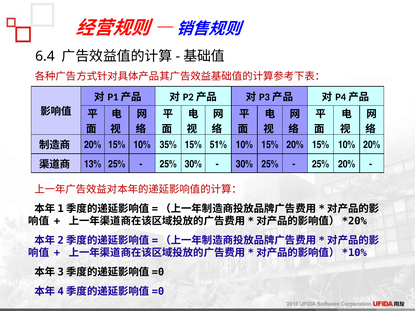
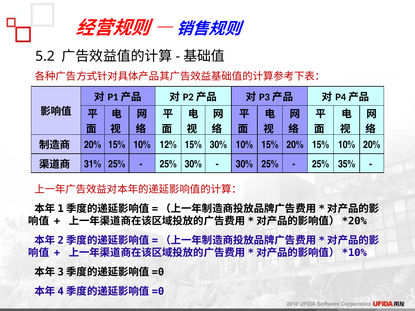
6.4: 6.4 -> 5.2
35%: 35% -> 12%
15% 51%: 51% -> 30%
13%: 13% -> 31%
25% 20%: 20% -> 35%
